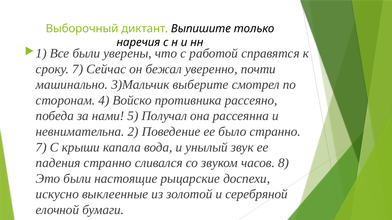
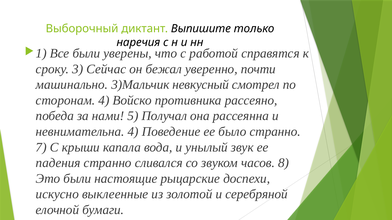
сроку 7: 7 -> 3
выберите: выберите -> невкусный
невнимательна 2: 2 -> 4
